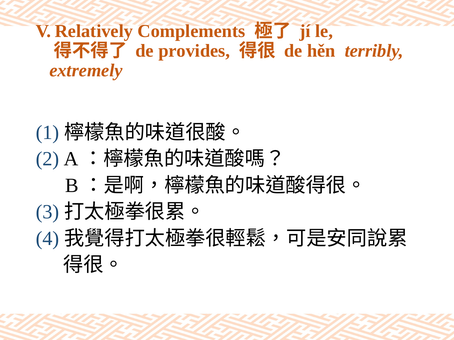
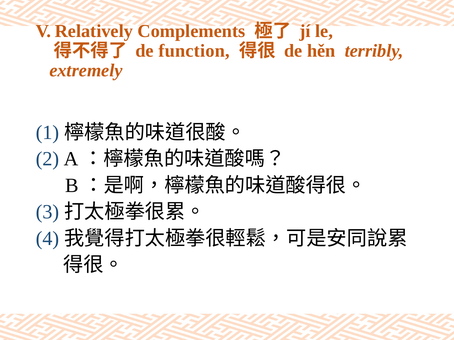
provides: provides -> function
